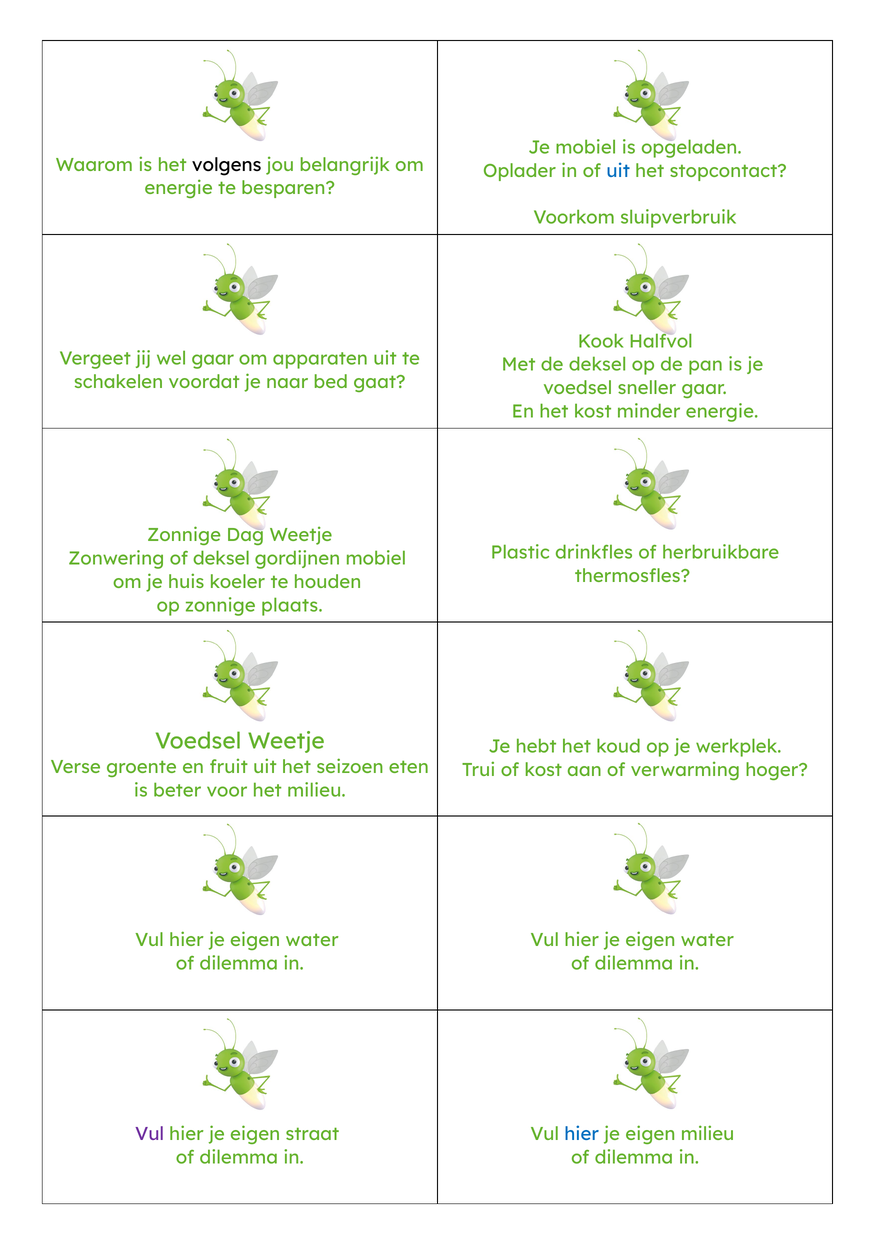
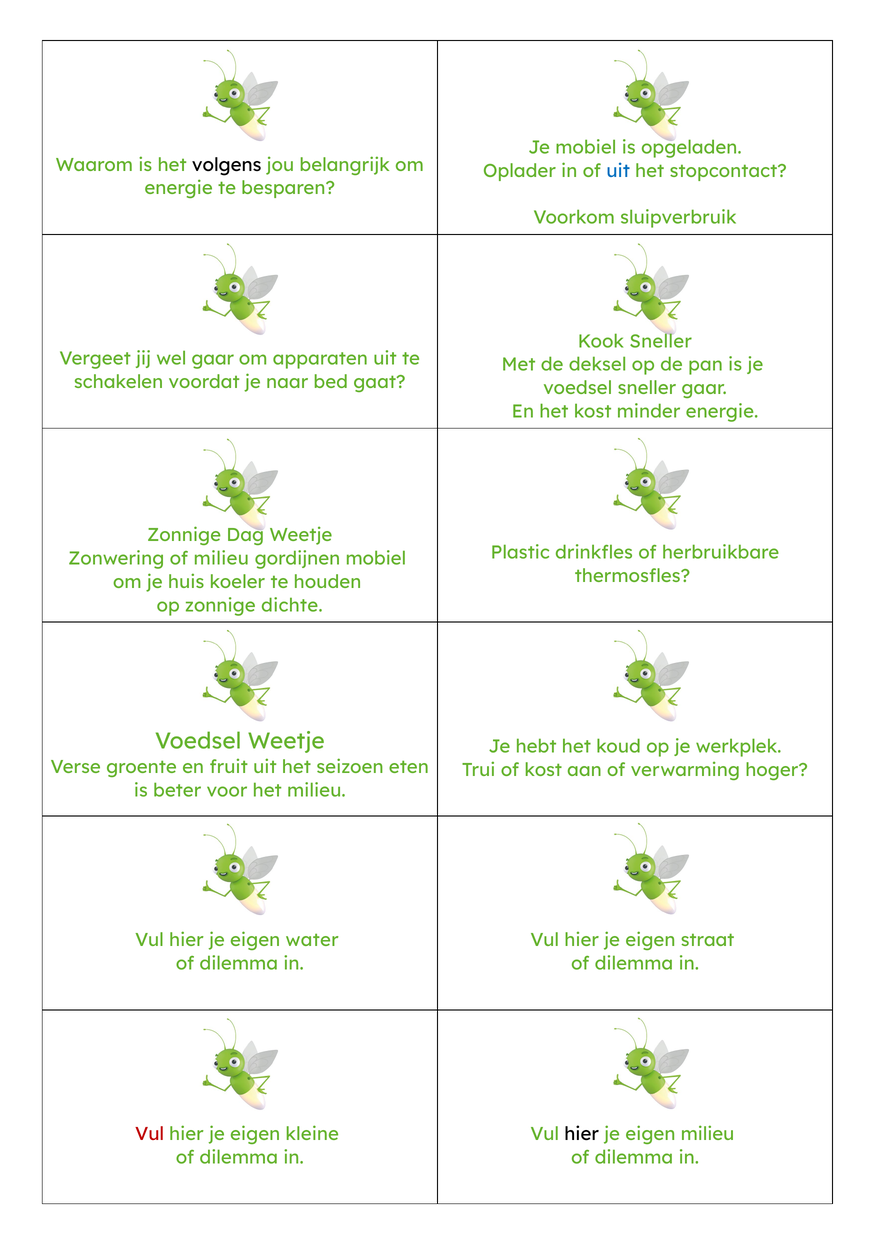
Kook Halfvol: Halfvol -> Sneller
of deksel: deksel -> milieu
plaats: plaats -> dichte
water at (707, 941): water -> straat
Vul at (150, 1135) colour: purple -> red
straat: straat -> kleine
hier at (582, 1135) colour: blue -> black
